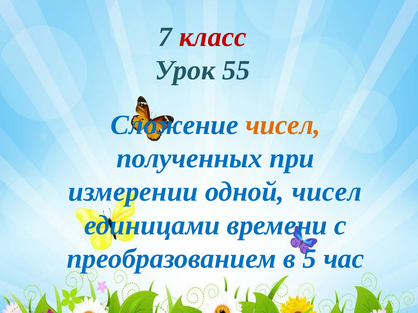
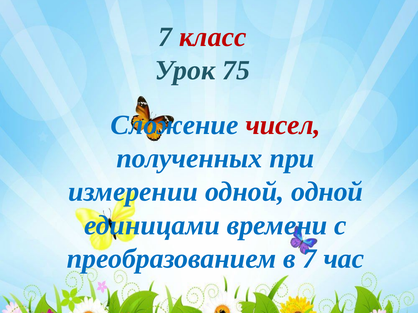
55: 55 -> 75
чисел at (283, 125) colour: orange -> red
одной чисел: чисел -> одной
в 5: 5 -> 7
